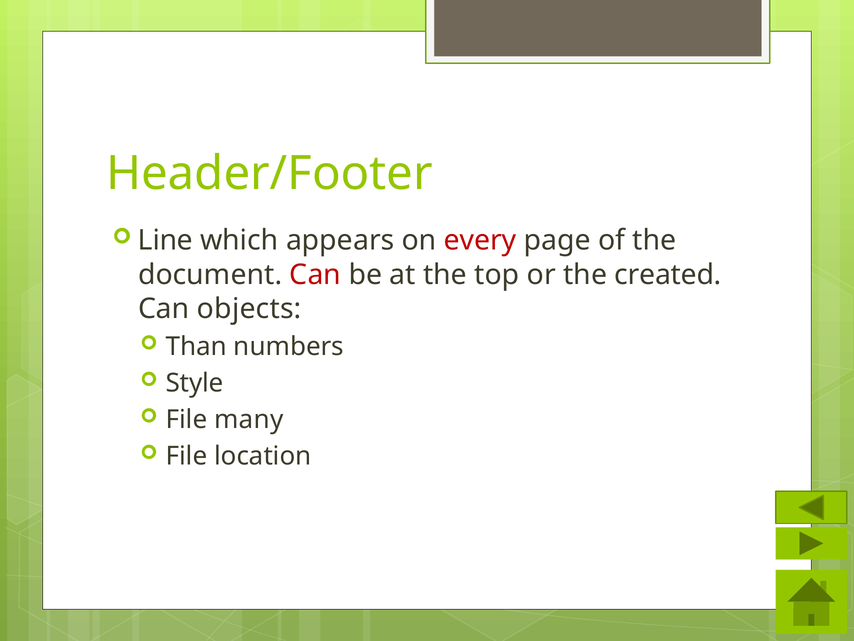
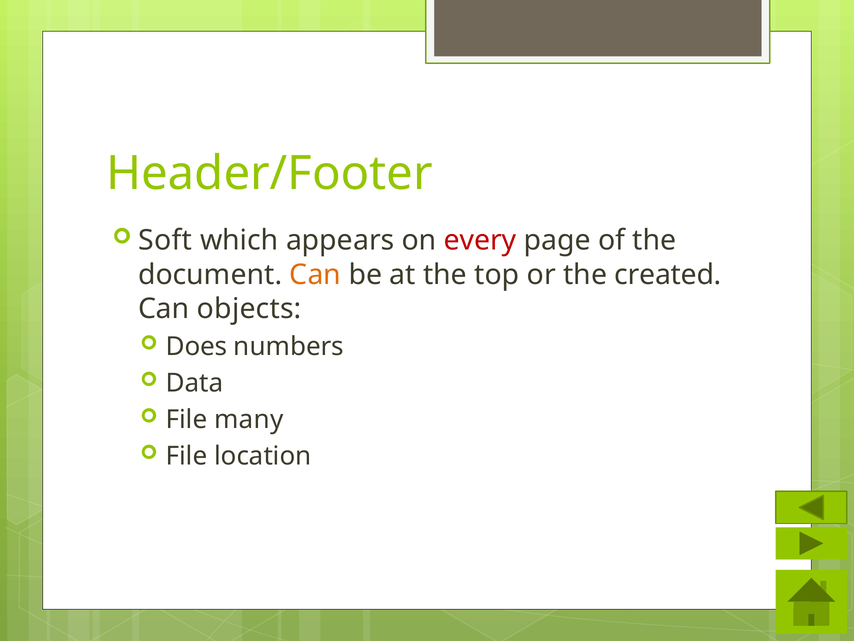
Line: Line -> Soft
Can at (315, 275) colour: red -> orange
Than: Than -> Does
Style: Style -> Data
